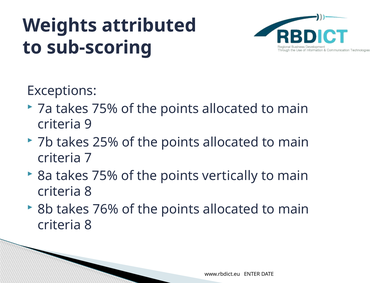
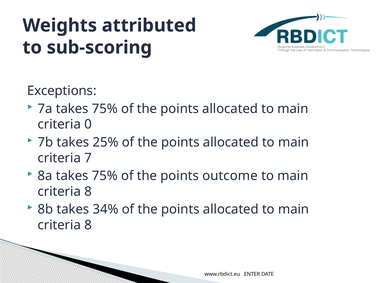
9: 9 -> 0
vertically: vertically -> outcome
76%: 76% -> 34%
